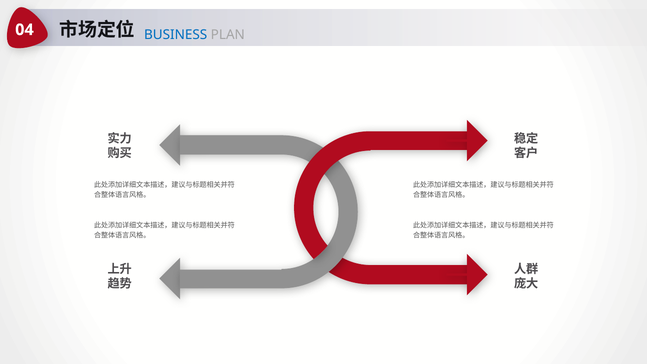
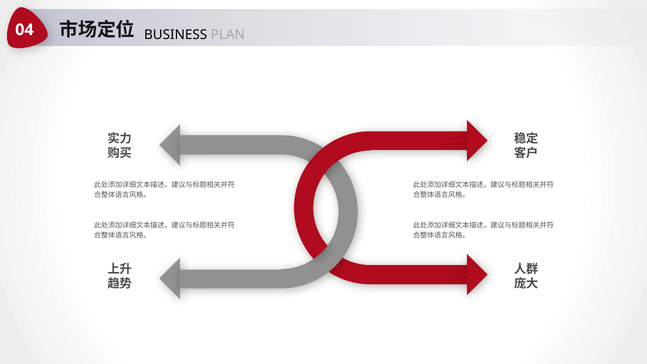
BUSINESS colour: blue -> black
